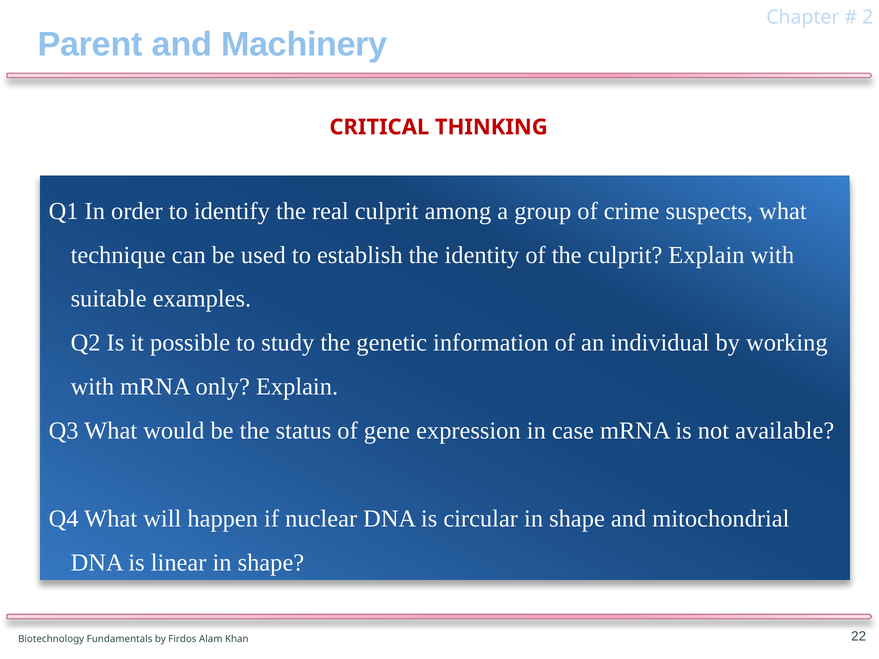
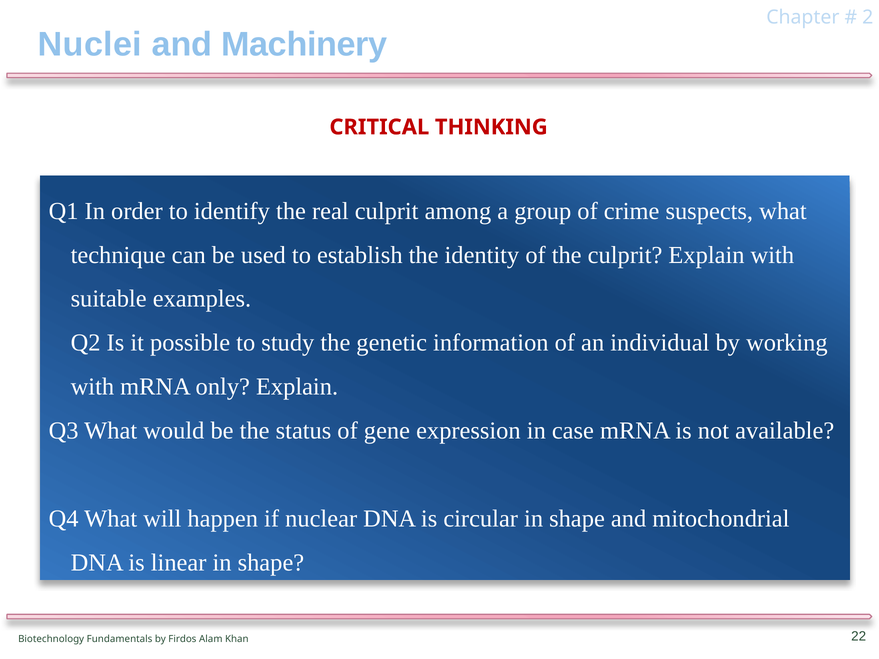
Parent: Parent -> Nuclei
